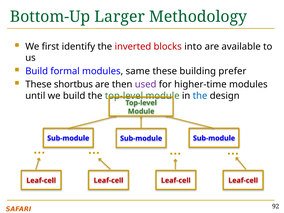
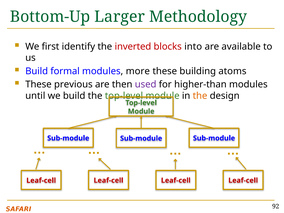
same: same -> more
prefer: prefer -> atoms
shortbus: shortbus -> previous
higher-time: higher-time -> higher-than
the at (200, 96) colour: blue -> orange
